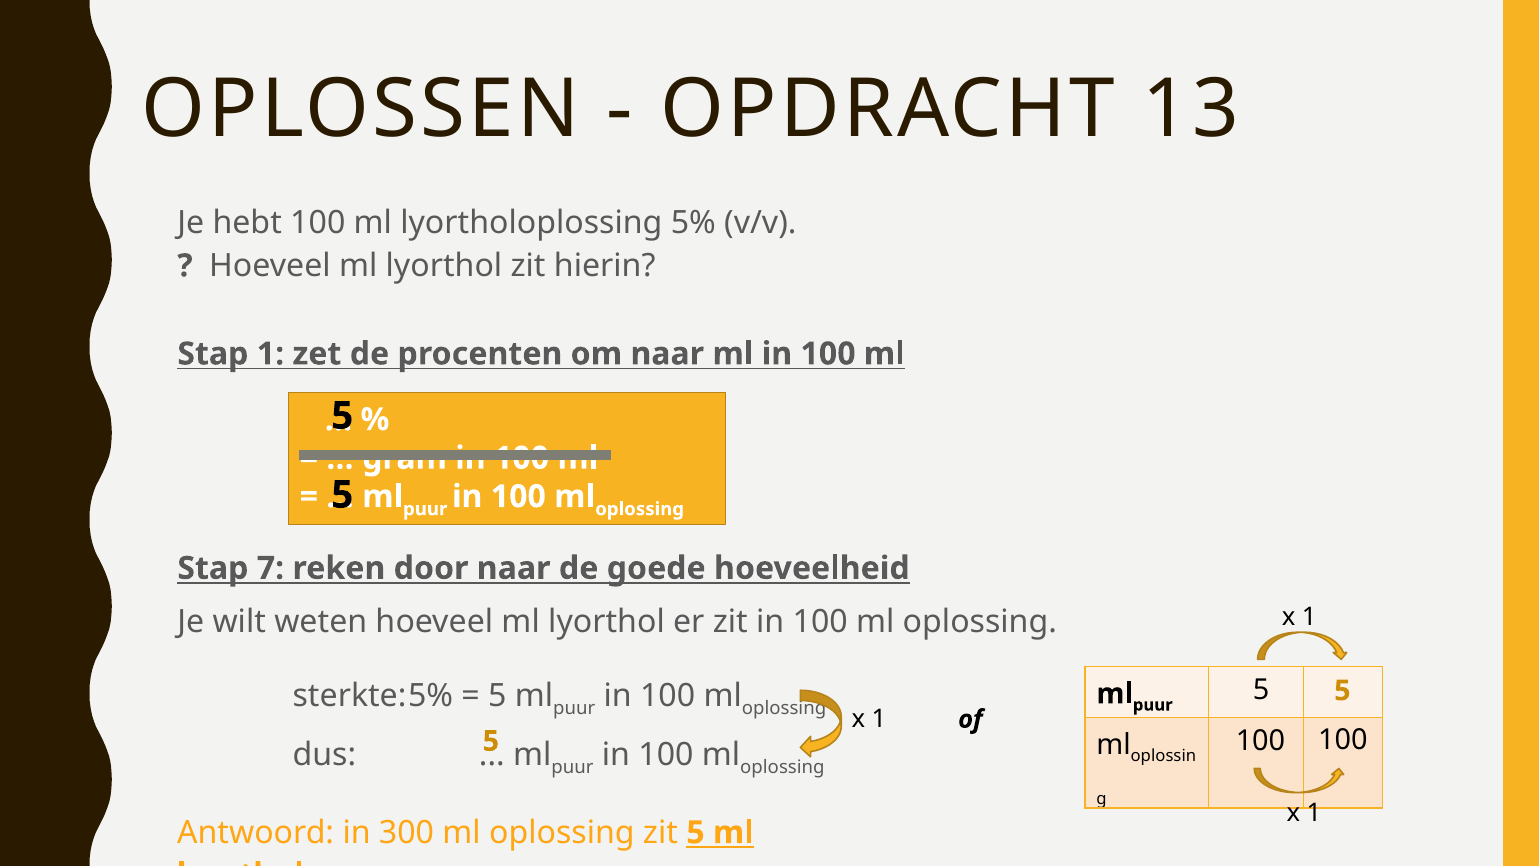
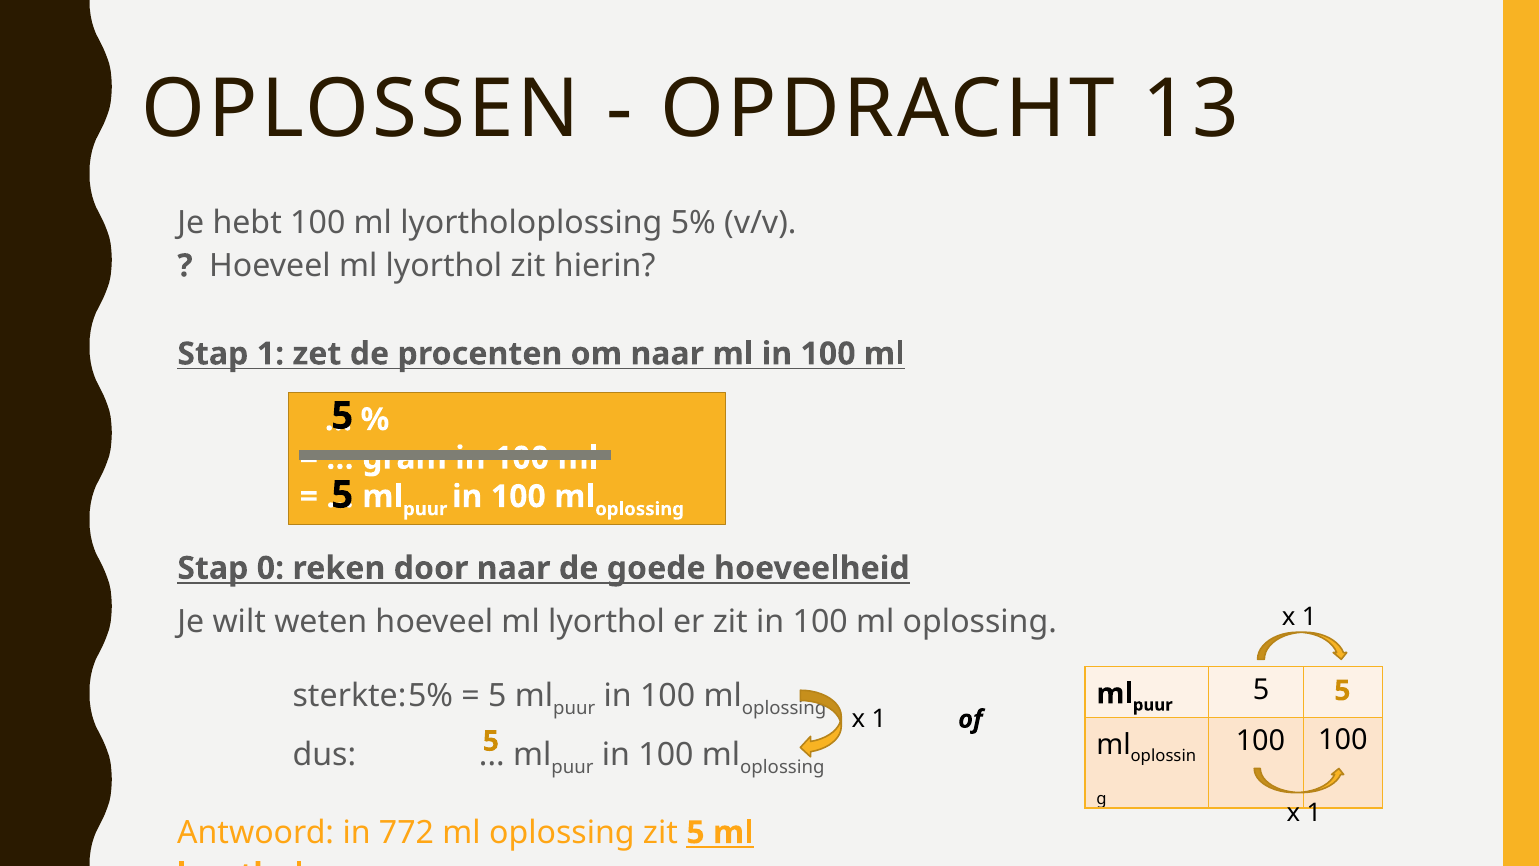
7: 7 -> 0
300: 300 -> 772
